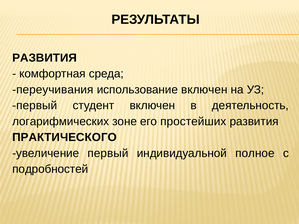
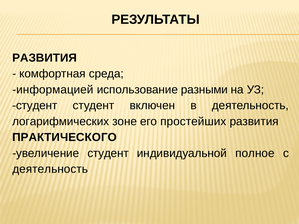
переучивания: переучивания -> информацией
использование включен: включен -> разными
первый at (35, 106): первый -> студент
увеличение первый: первый -> студент
подробностей at (50, 169): подробностей -> деятельность
